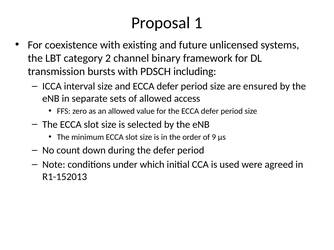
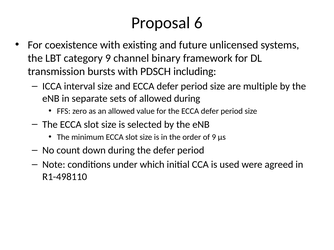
1: 1 -> 6
category 2: 2 -> 9
ensured: ensured -> multiple
allowed access: access -> during
R1-152013: R1-152013 -> R1-498110
